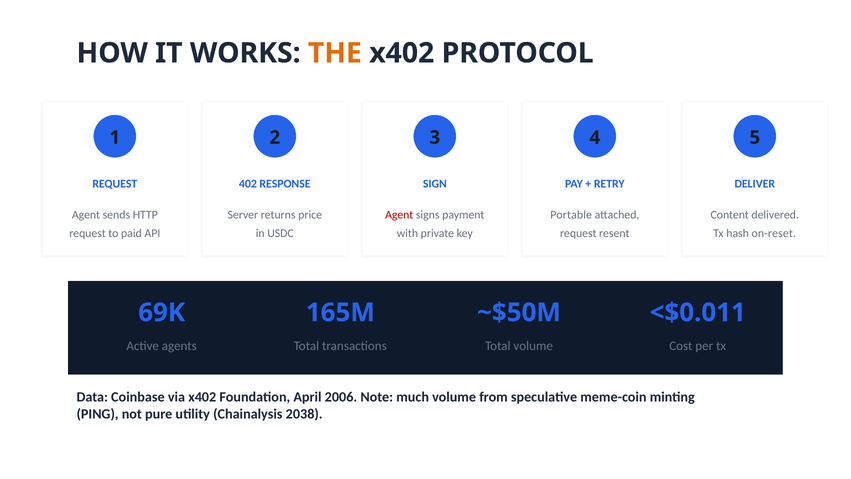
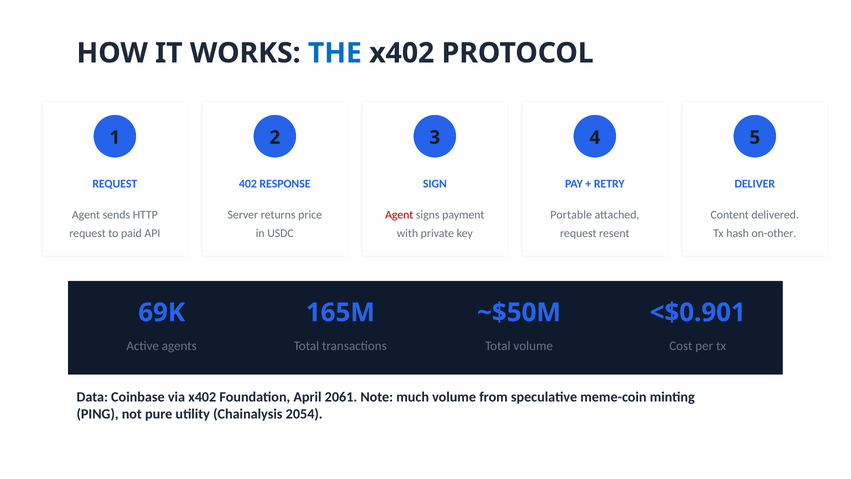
THE colour: orange -> blue
on-reset: on-reset -> on-other
<$0.011: <$0.011 -> <$0.901
2006: 2006 -> 2061
2038: 2038 -> 2054
